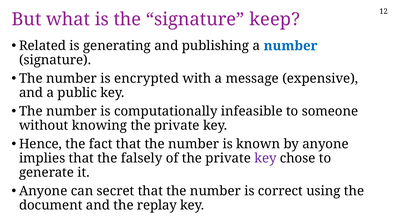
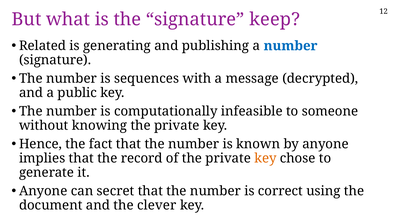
encrypted: encrypted -> sequences
expensive: expensive -> decrypted
falsely: falsely -> record
key at (265, 158) colour: purple -> orange
replay: replay -> clever
